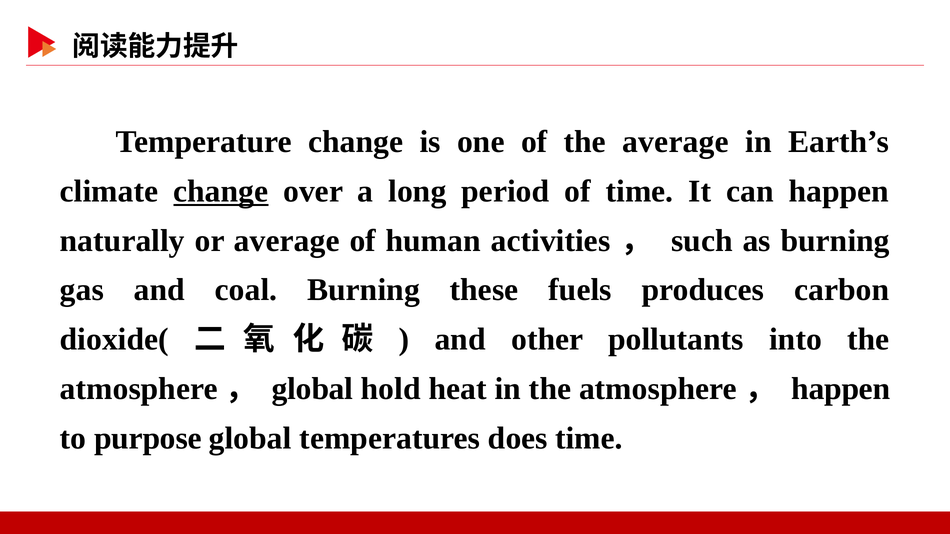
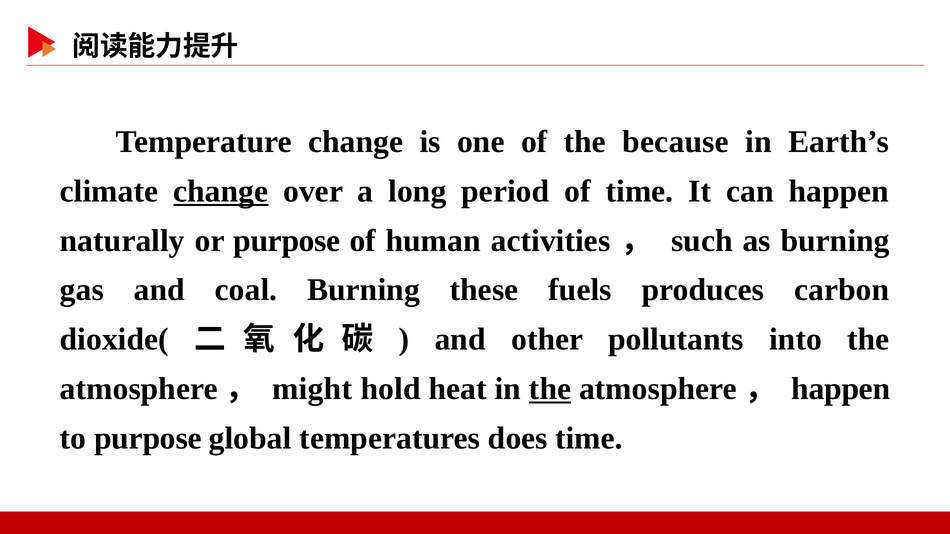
the average: average -> because
or average: average -> purpose
global at (313, 389): global -> might
the at (550, 389) underline: none -> present
